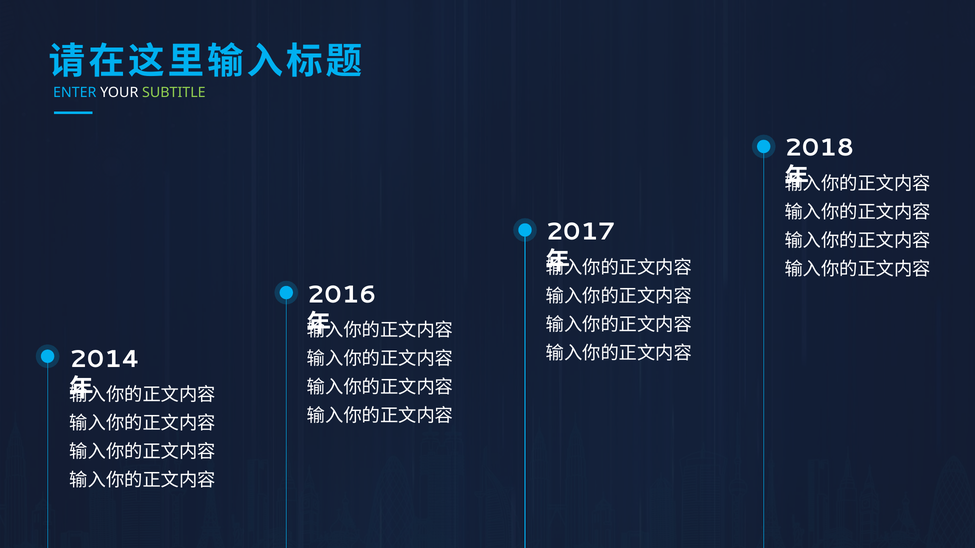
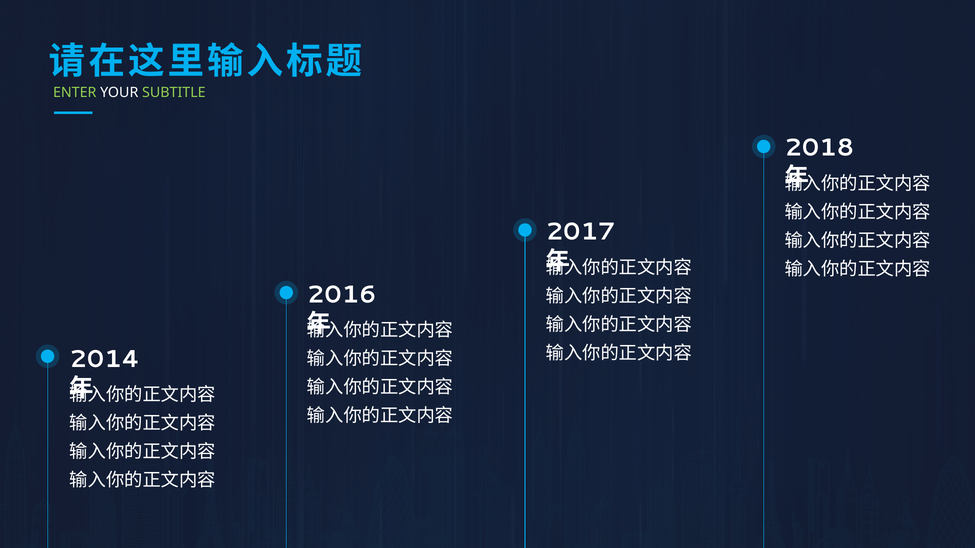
ENTER colour: light blue -> light green
